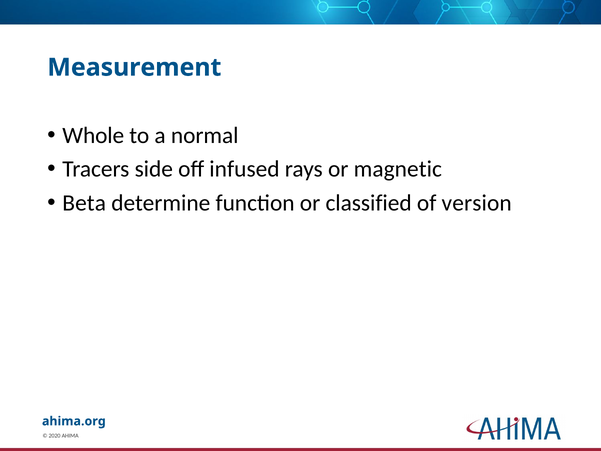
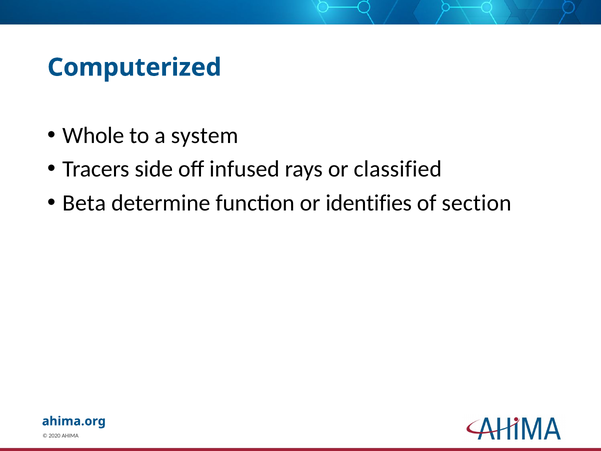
Measurement: Measurement -> Computerized
normal: normal -> system
magnetic: magnetic -> classified
classified: classified -> identifies
version: version -> section
